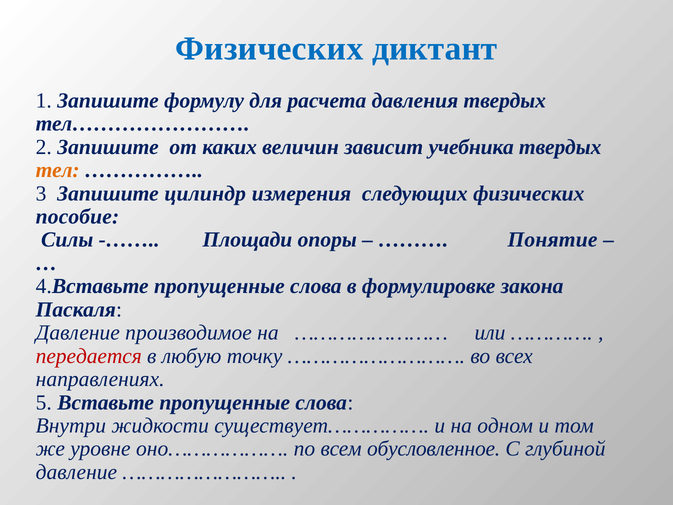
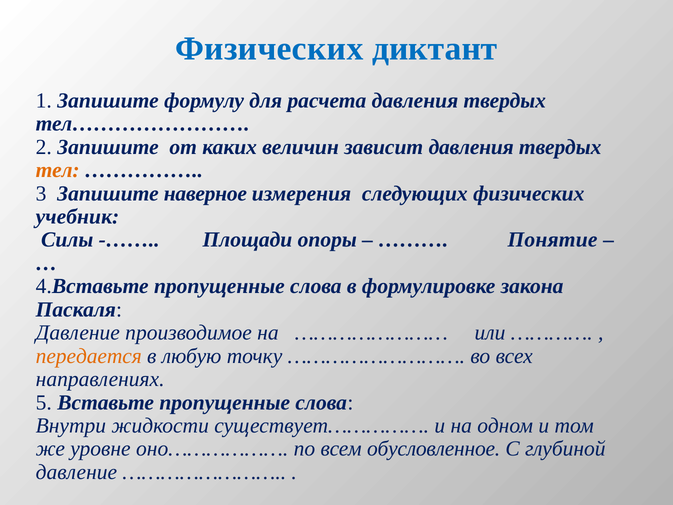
зависит учебника: учебника -> давления
цилиндр: цилиндр -> наверное
пособие: пособие -> учебник
передается colour: red -> orange
